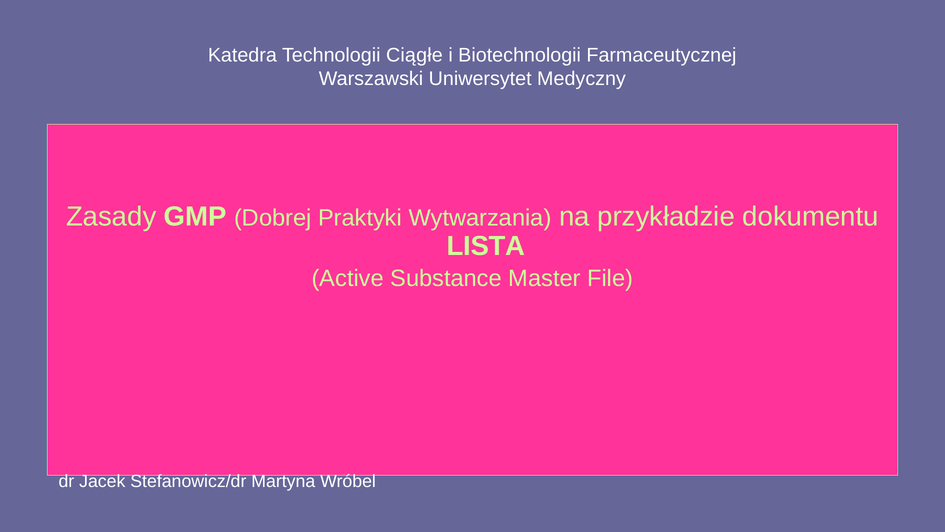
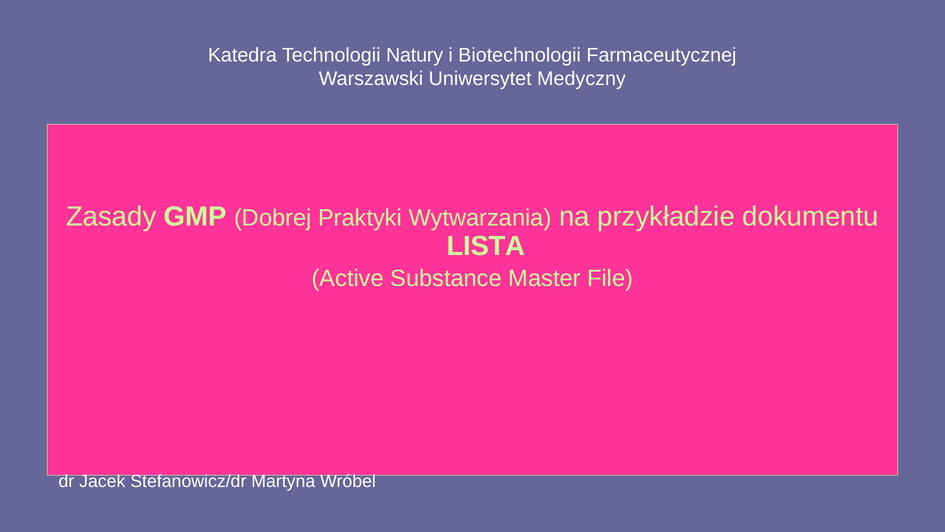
Ciągłe: Ciągłe -> Natury
